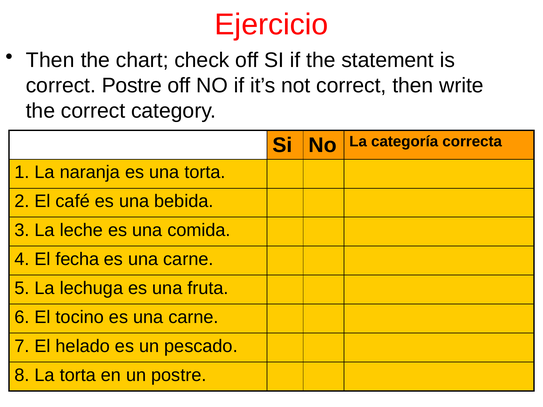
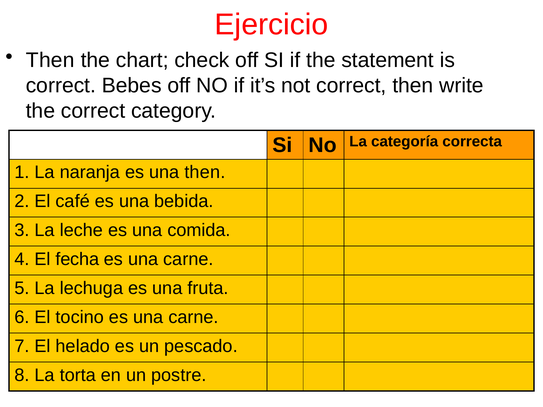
correct Postre: Postre -> Bebes
una torta: torta -> then
